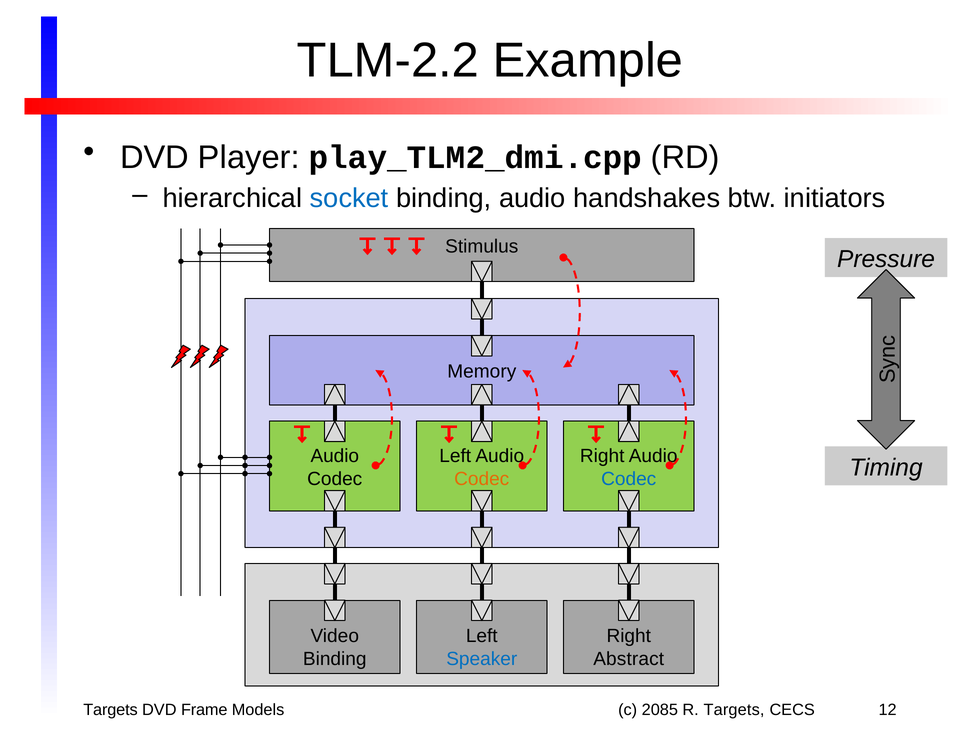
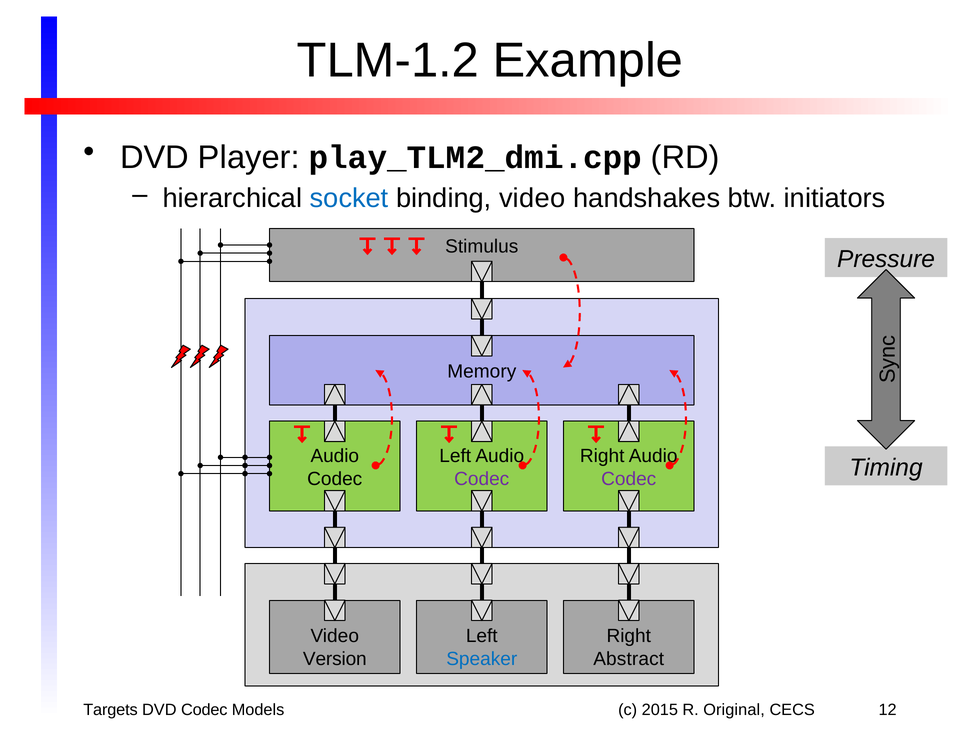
TLM-2.2: TLM-2.2 -> TLM-1.2
binding audio: audio -> video
Codec at (482, 479) colour: orange -> purple
Codec at (629, 479) colour: blue -> purple
Binding at (335, 659): Binding -> Version
DVD Frame: Frame -> Codec
2085: 2085 -> 2015
R Targets: Targets -> Original
